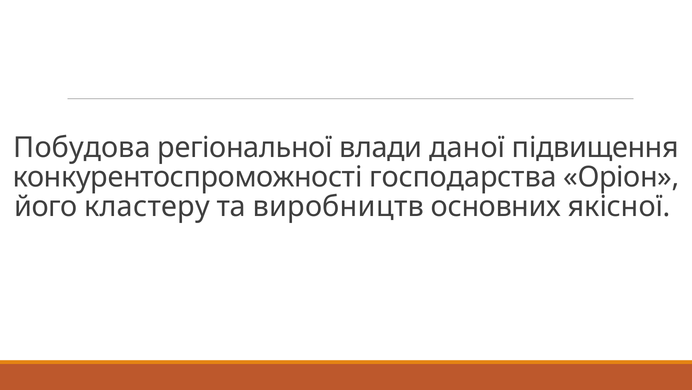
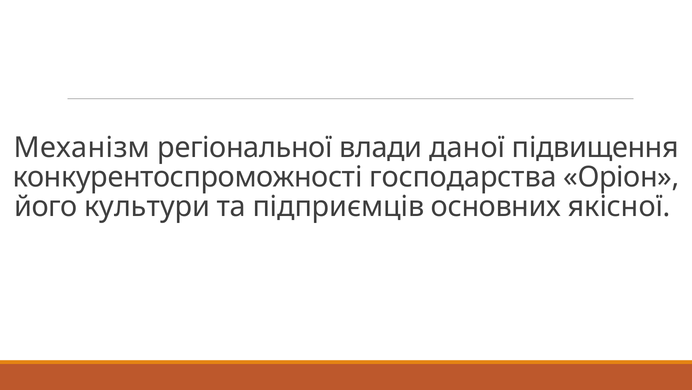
Побудова: Побудова -> Механізм
кластеру: кластеру -> культури
виробництв: виробництв -> підприємців
